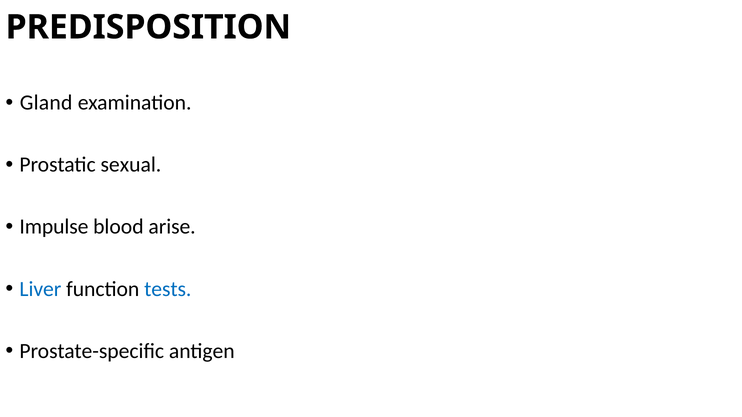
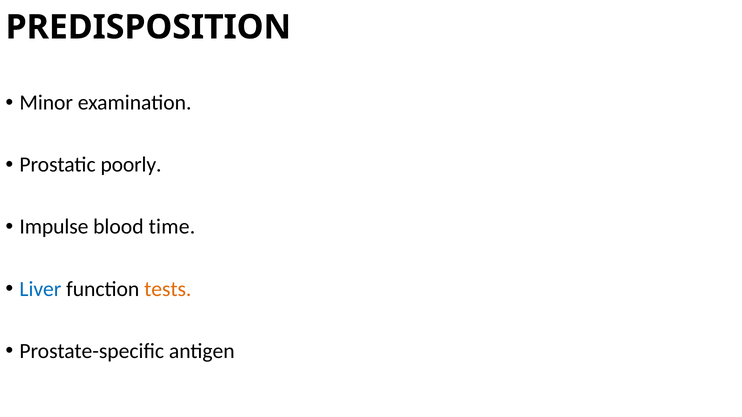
Gland: Gland -> Minor
sexual: sexual -> poorly
arise: arise -> time
tests colour: blue -> orange
